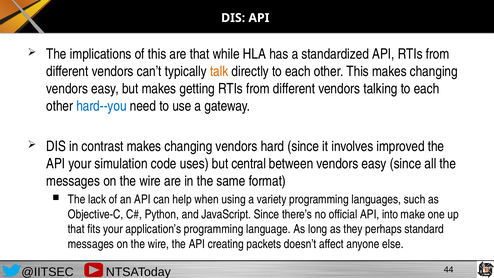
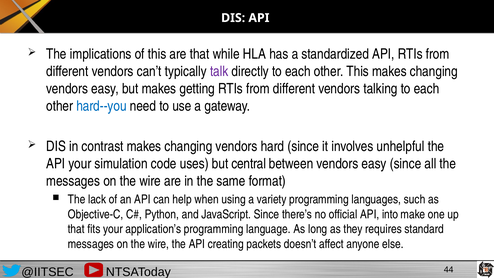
talk colour: orange -> purple
improved: improved -> unhelpful
perhaps: perhaps -> requires
